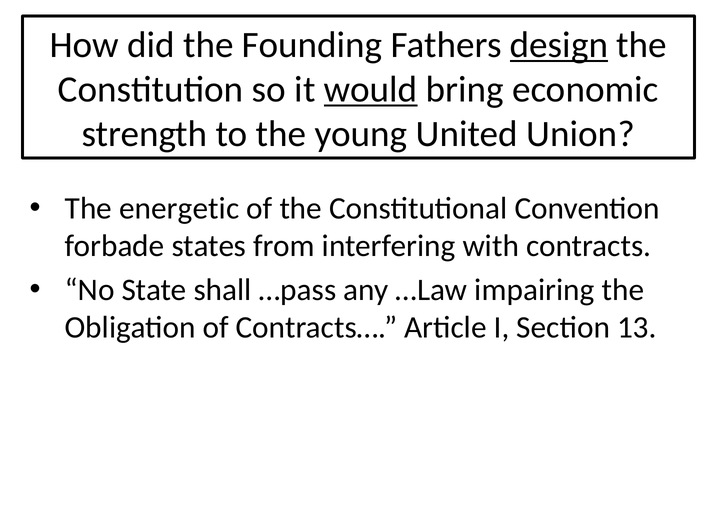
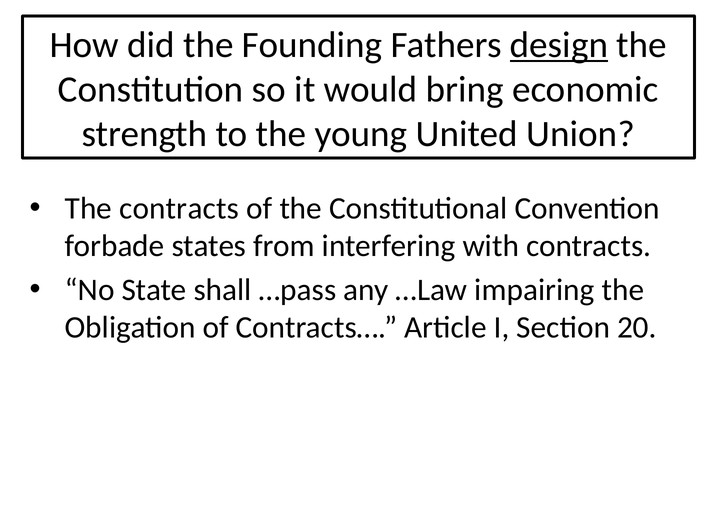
would underline: present -> none
The energetic: energetic -> contracts
13: 13 -> 20
